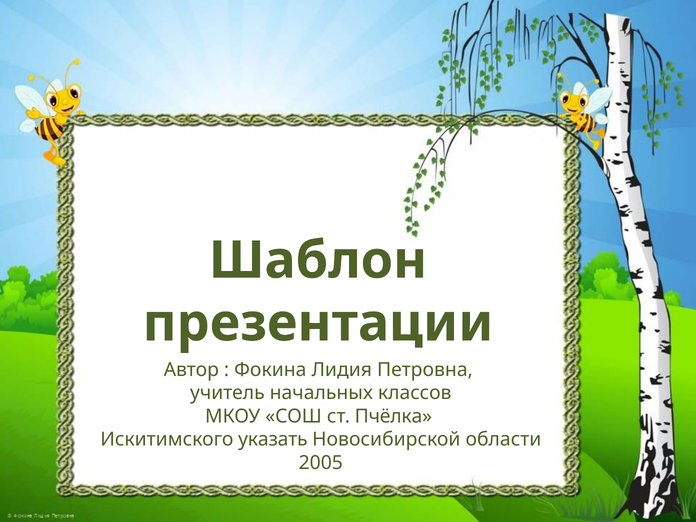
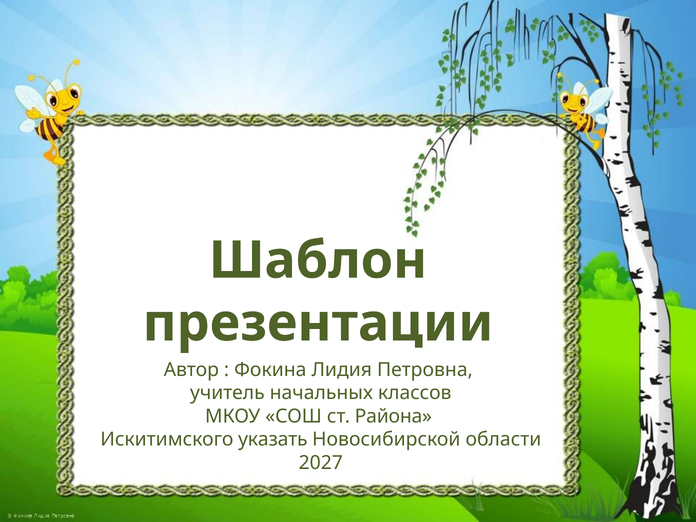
Пчёлка: Пчёлка -> Района
2005: 2005 -> 2027
